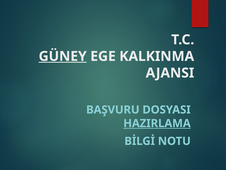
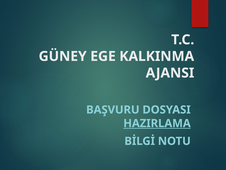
GÜNEY underline: present -> none
